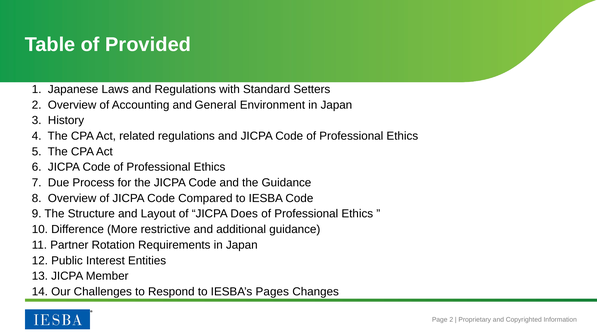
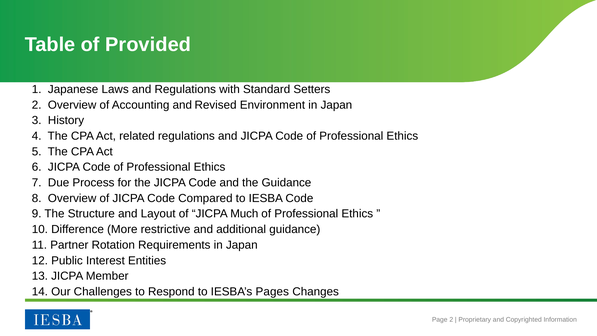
General: General -> Revised
Does: Does -> Much
